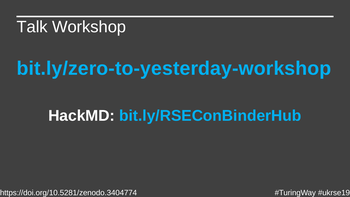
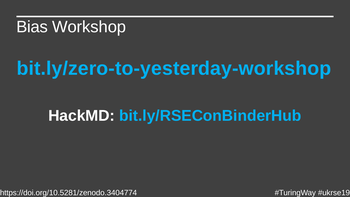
Talk: Talk -> Bias
